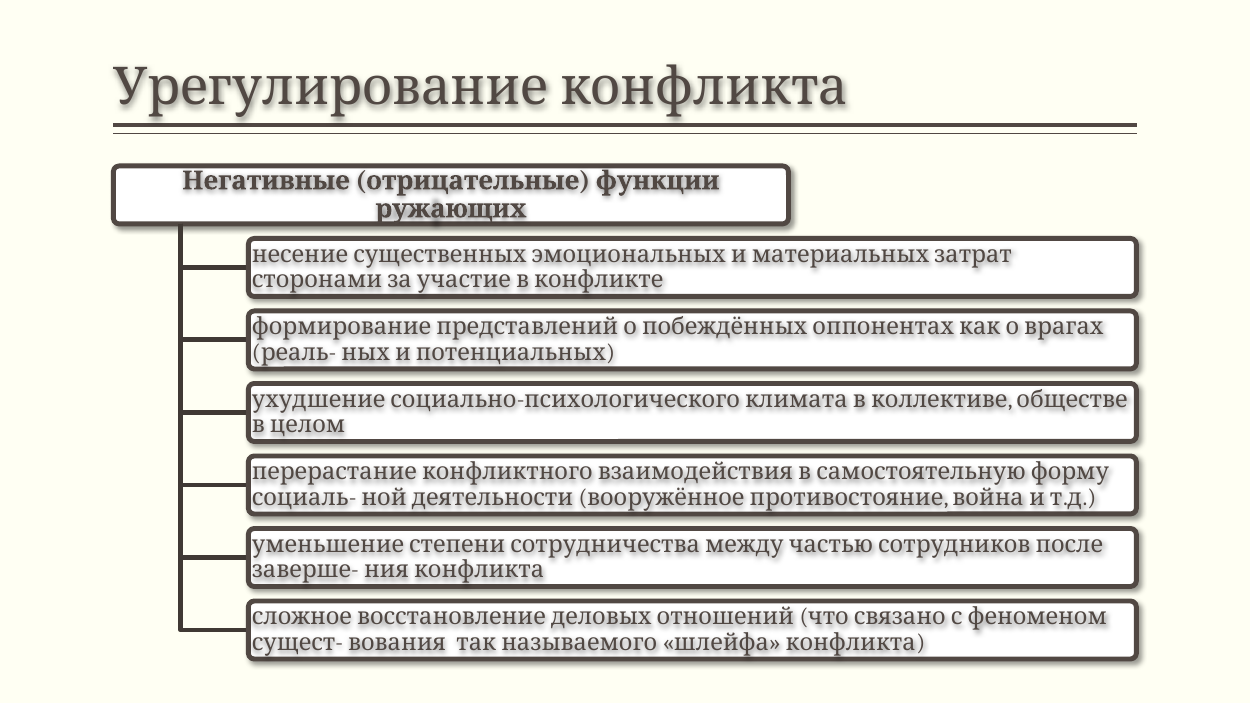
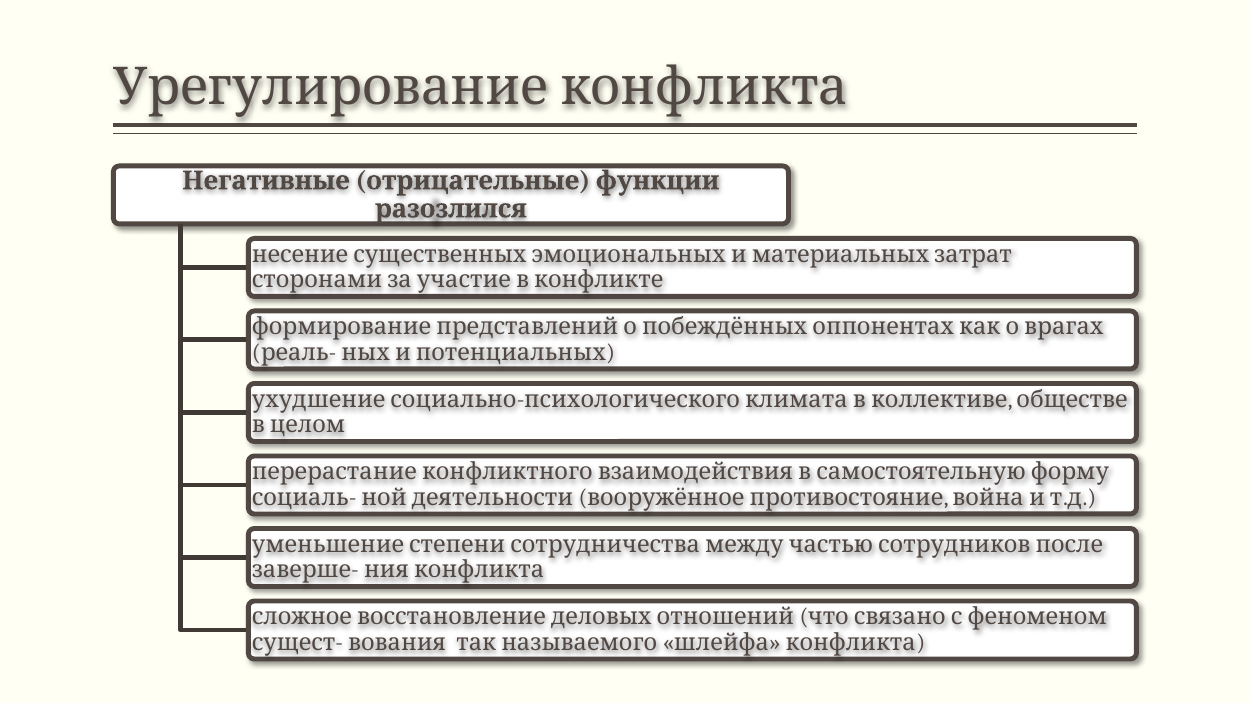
ружающих: ружающих -> разозлился
